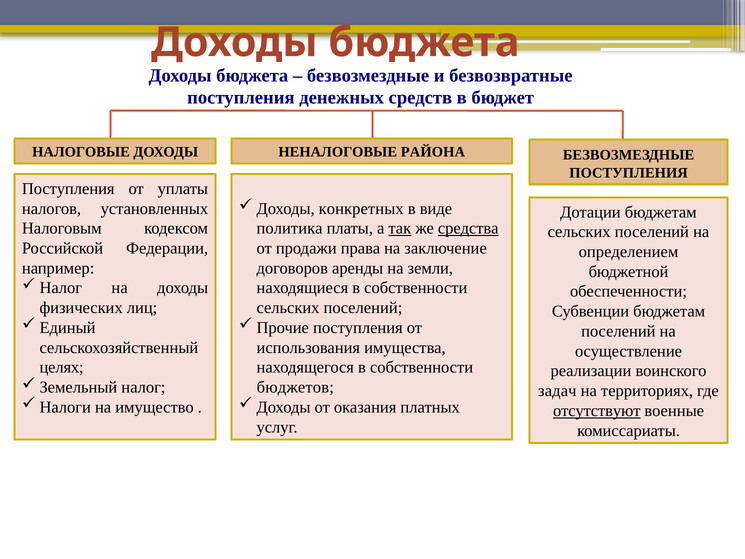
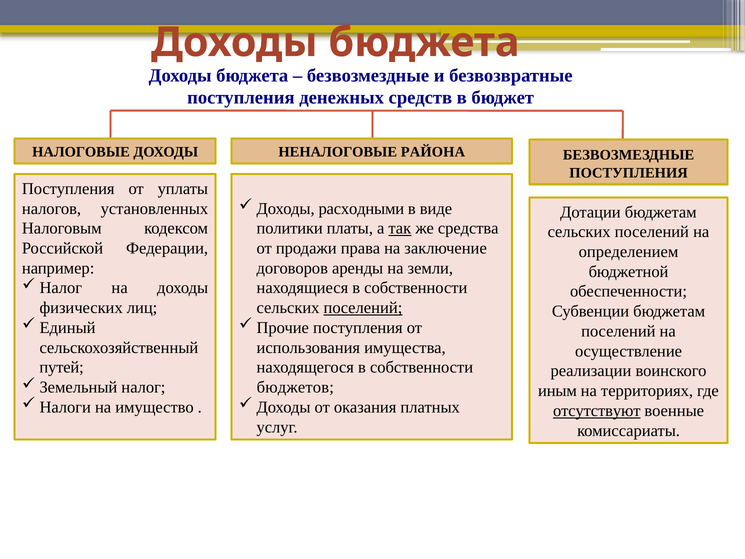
конкретных: конкретных -> расходными
политика: политика -> политики
средства underline: present -> none
поселений at (363, 308) underline: none -> present
целях: целях -> путей
задач: задач -> иным
